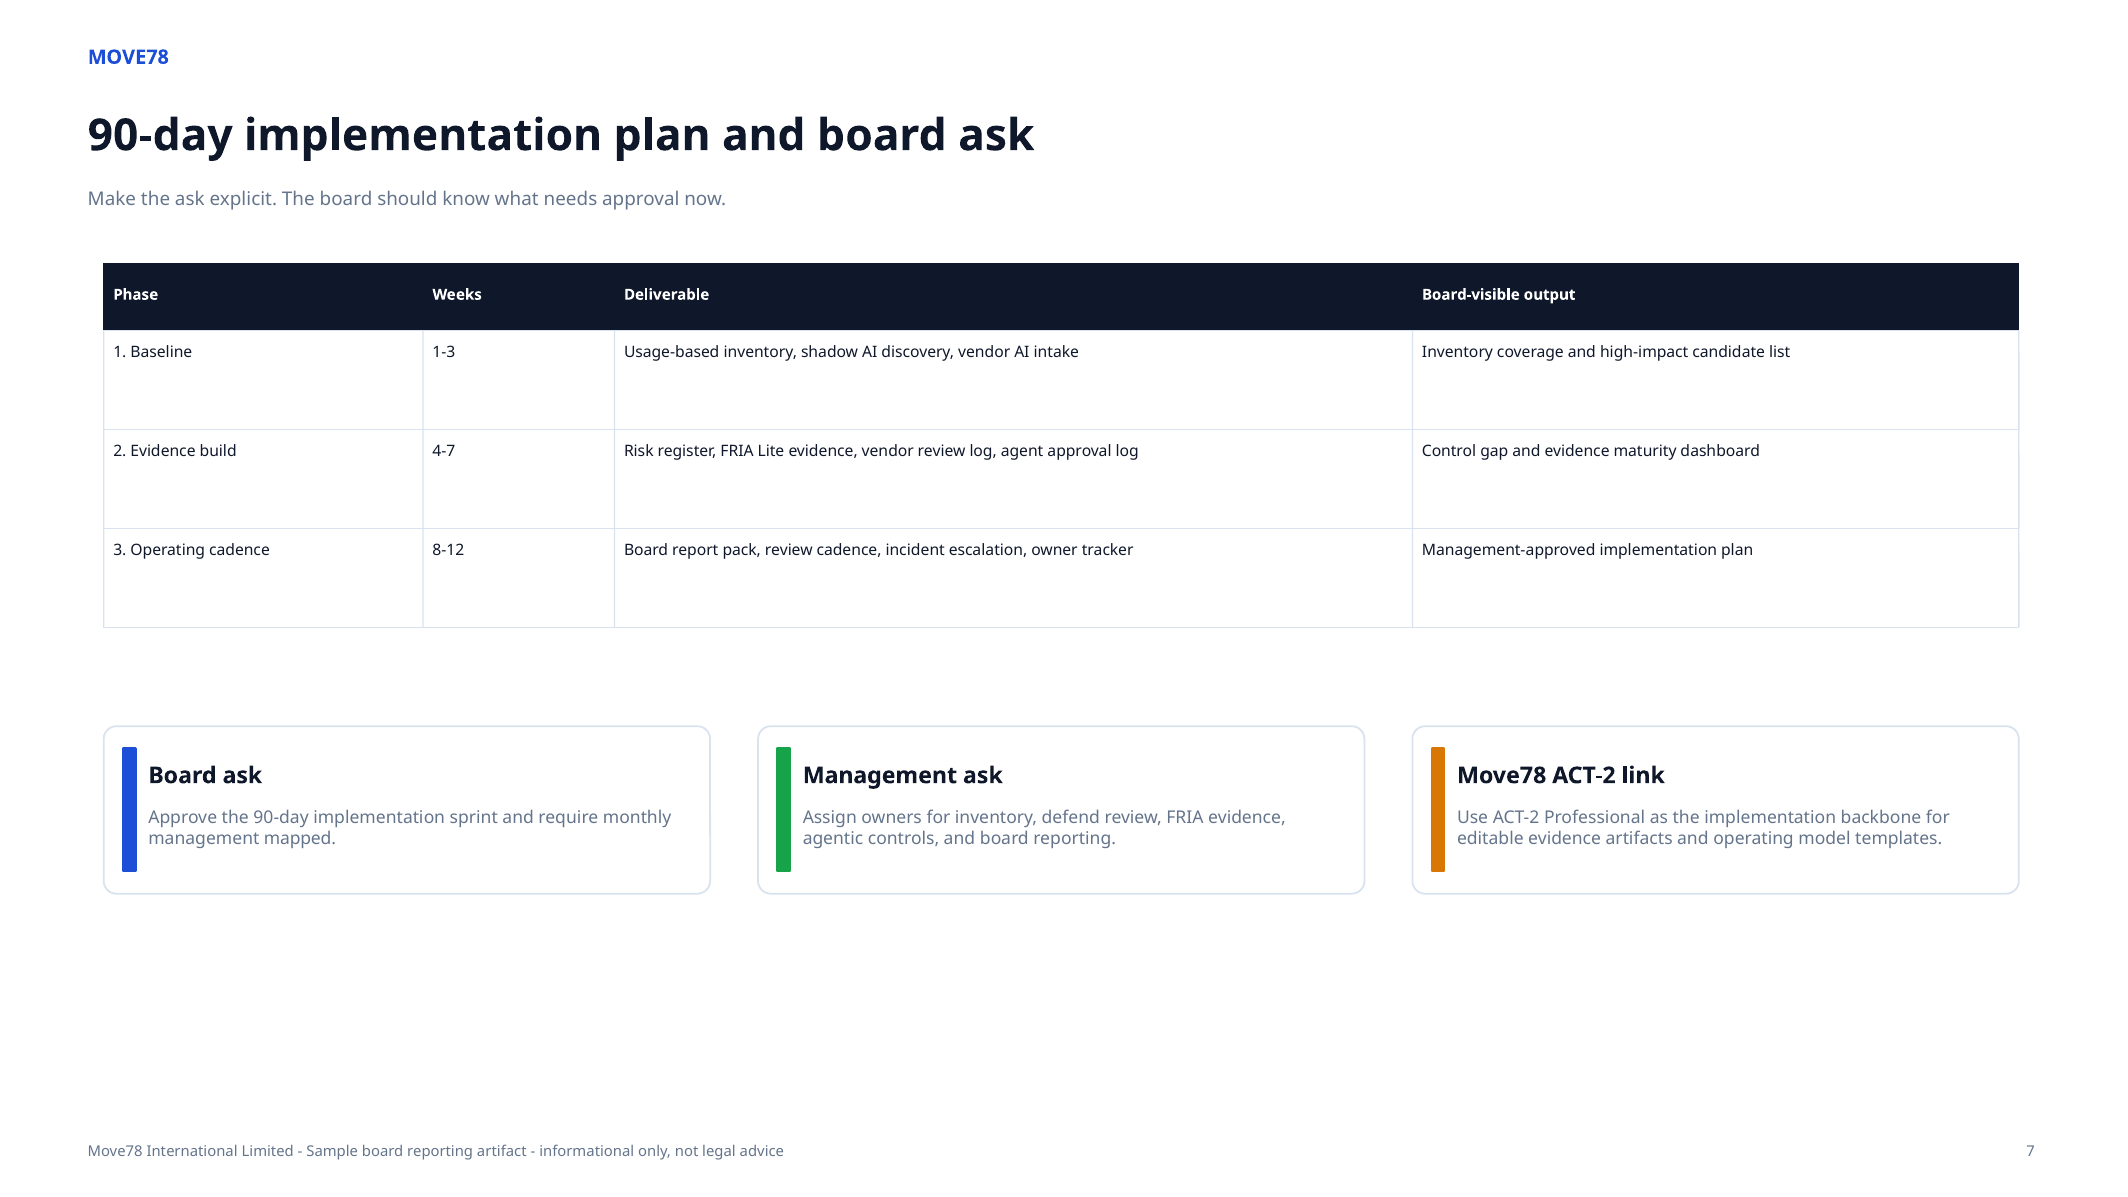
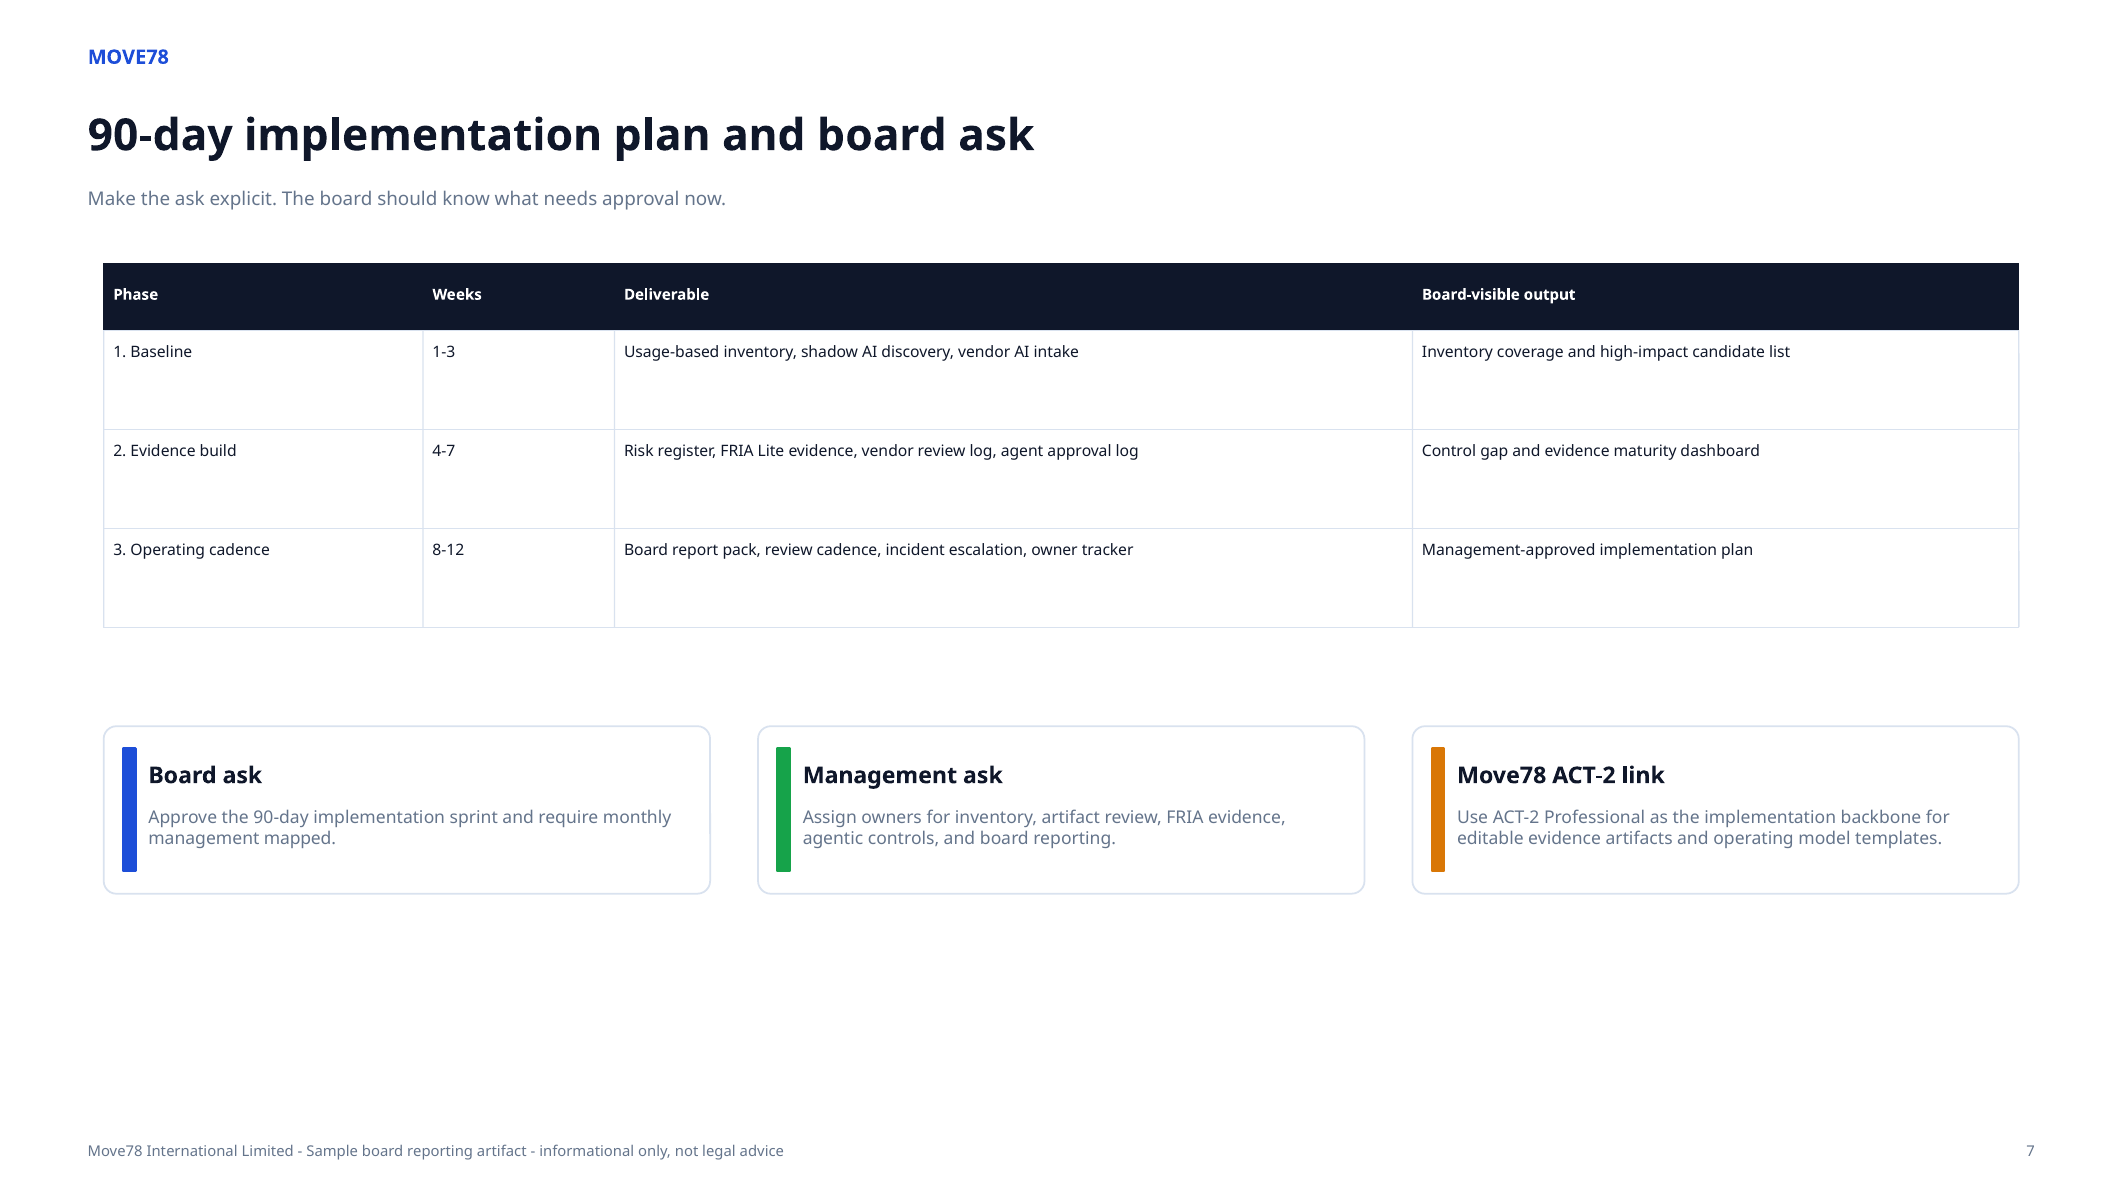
inventory defend: defend -> artifact
